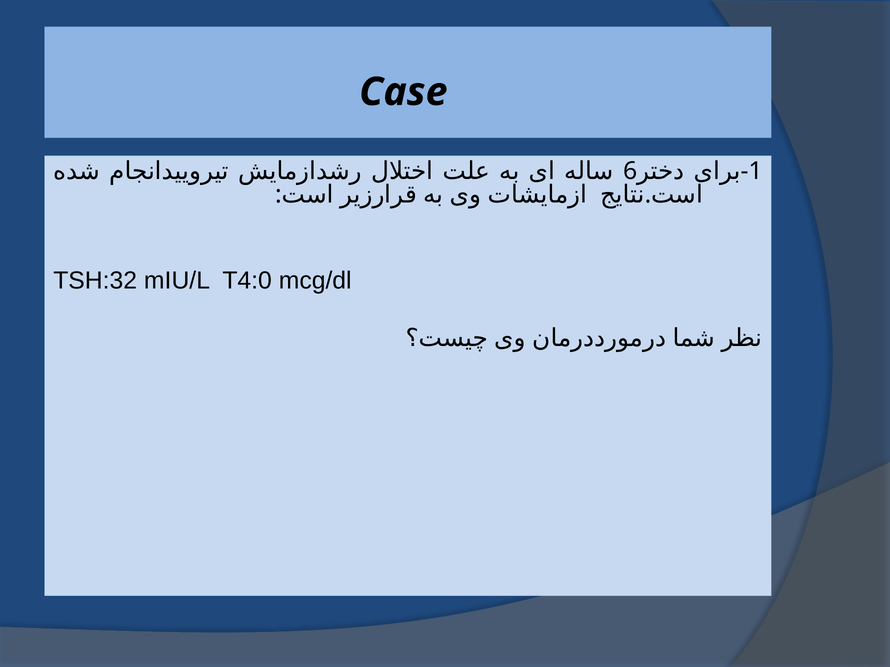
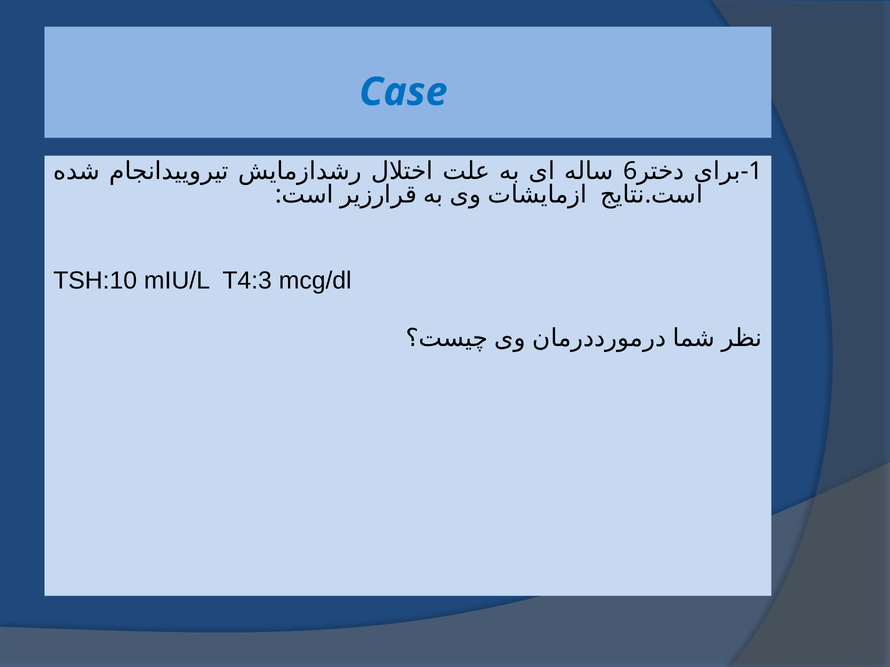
Case colour: black -> blue
TSH:32: TSH:32 -> TSH:10
T4:0: T4:0 -> T4:3
